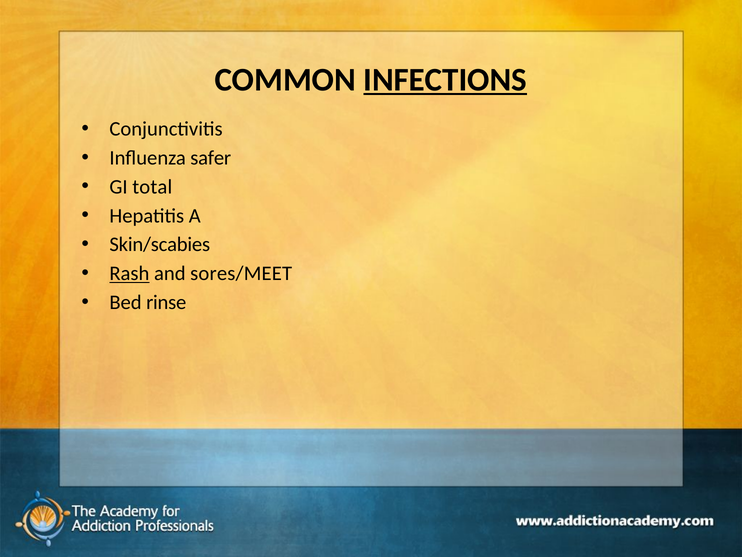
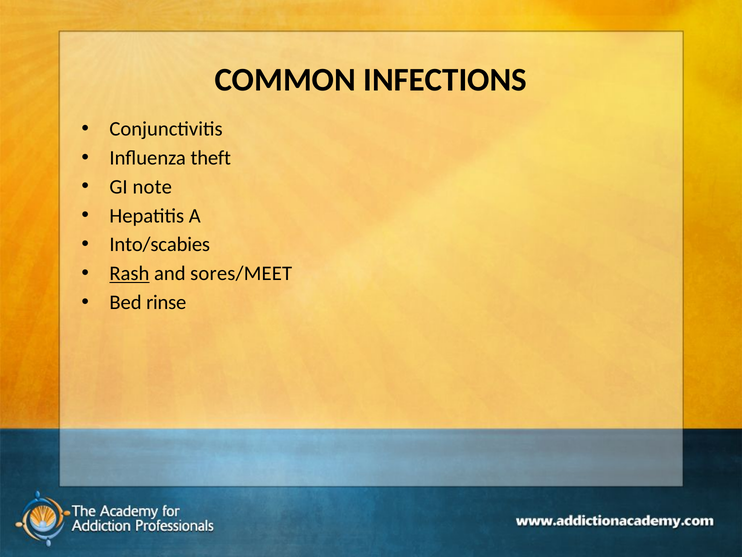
INFECTIONS underline: present -> none
safer: safer -> theft
total: total -> note
Skin/scabies: Skin/scabies -> Into/scabies
